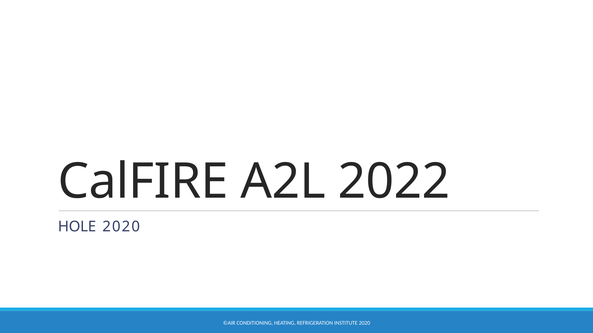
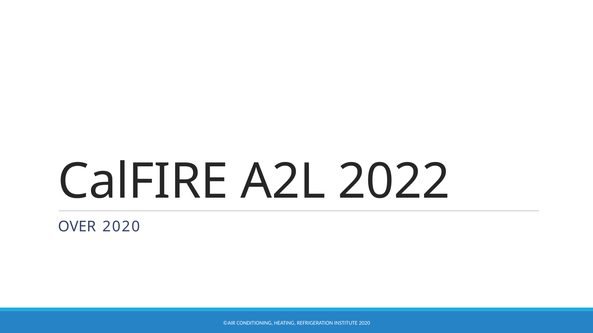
HOLE: HOLE -> OVER
